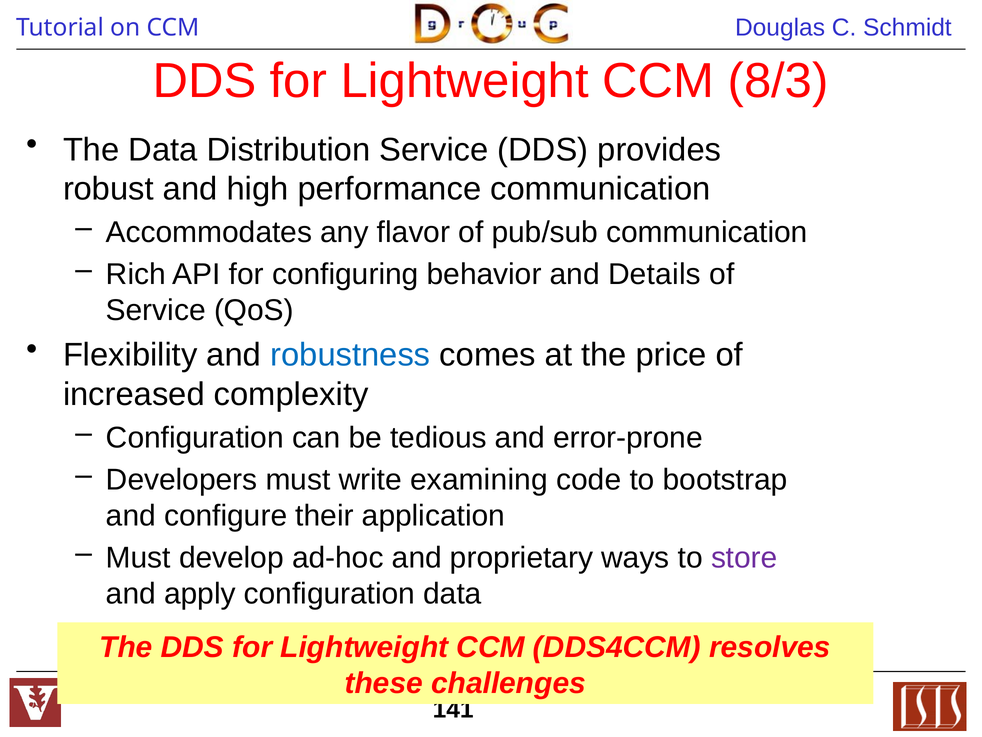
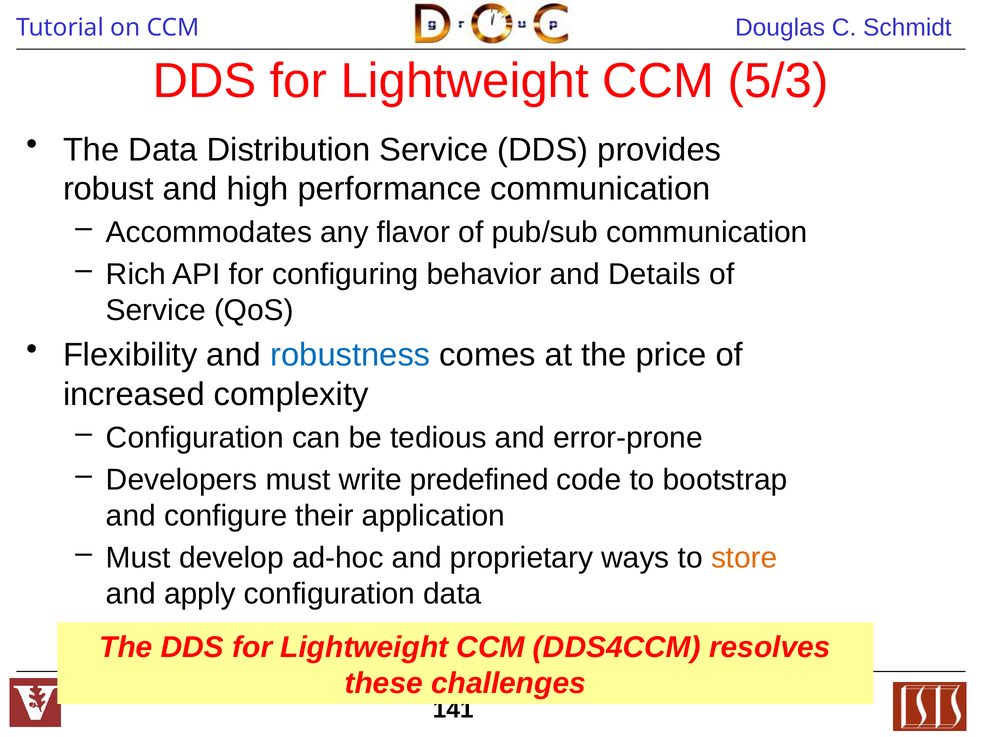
8/3: 8/3 -> 5/3
examining: examining -> predefined
store colour: purple -> orange
